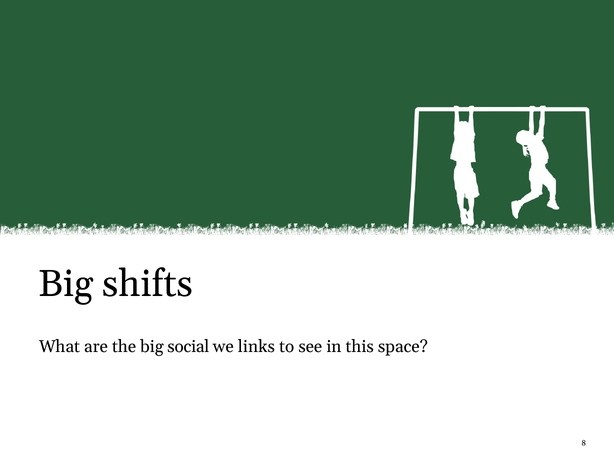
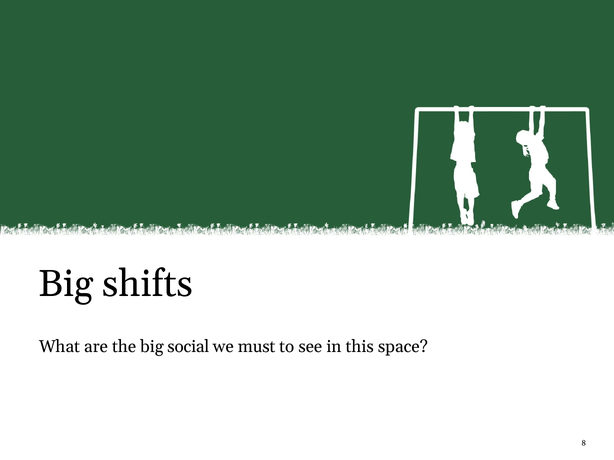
links: links -> must
